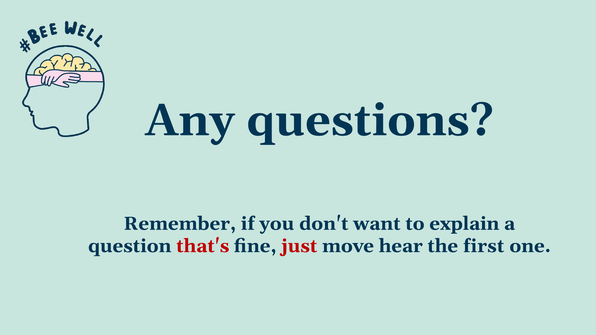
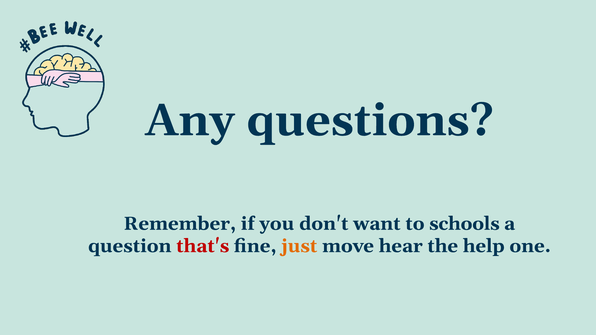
explain: explain -> schools
just colour: red -> orange
first: first -> help
